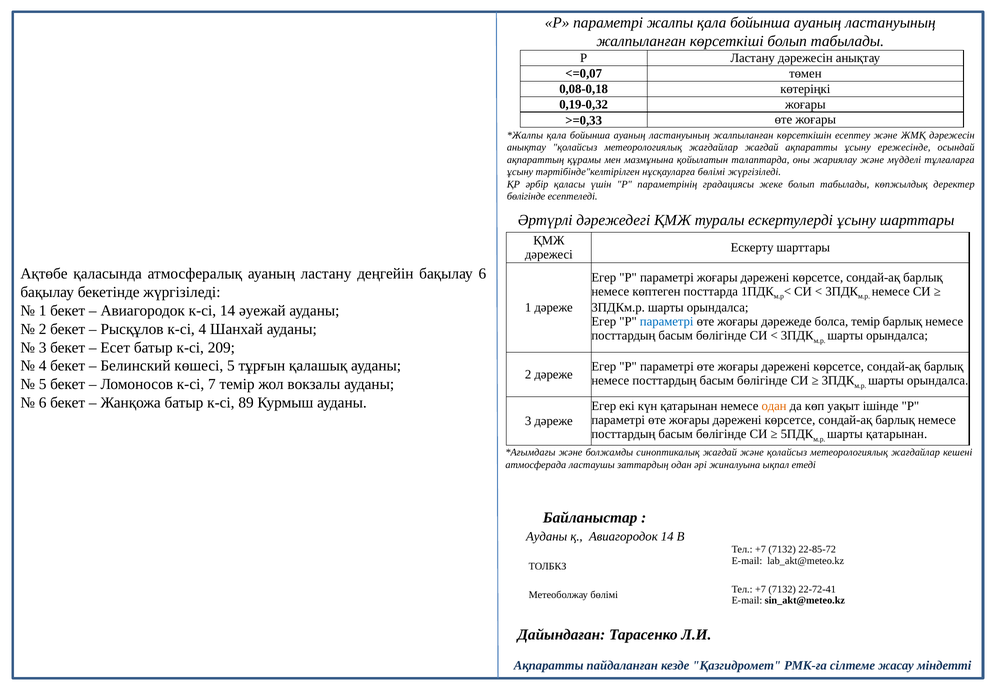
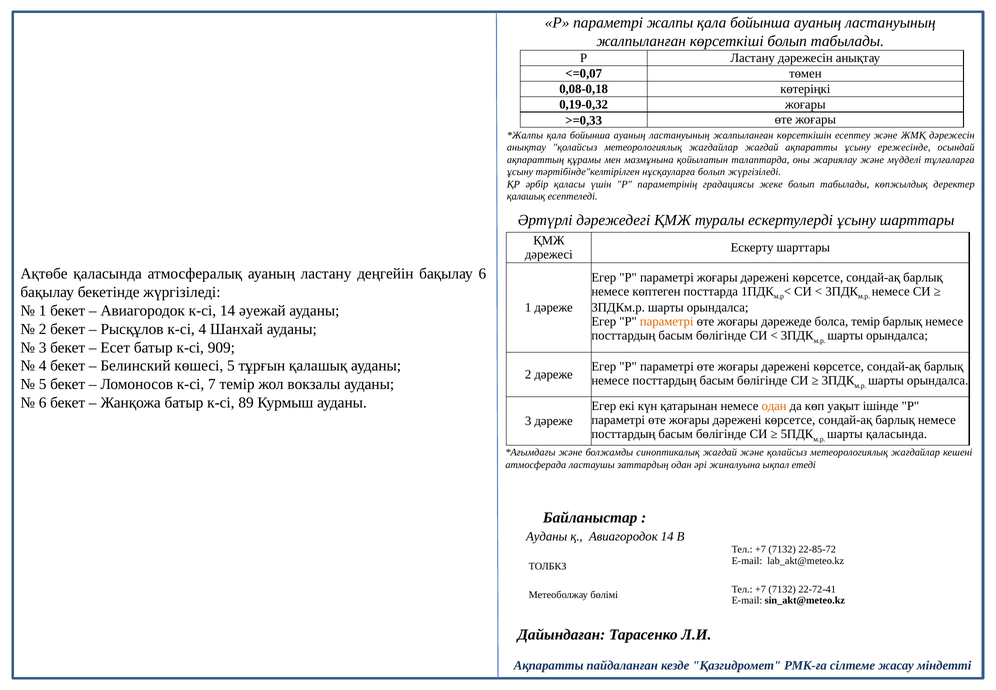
нұсқауларға бөлімі: бөлімі -> болып
бөлігінде at (526, 196): бөлігінде -> қалашық
параметрі at (667, 321) colour: blue -> orange
209: 209 -> 909
шарты қатарынан: қатарынан -> қаласында
